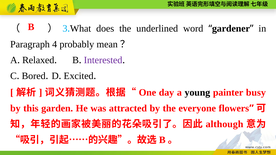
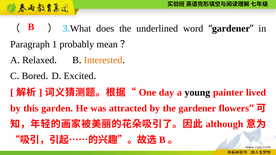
4: 4 -> 1
Interested colour: purple -> orange
busy: busy -> lived
the everyone: everyone -> gardener
